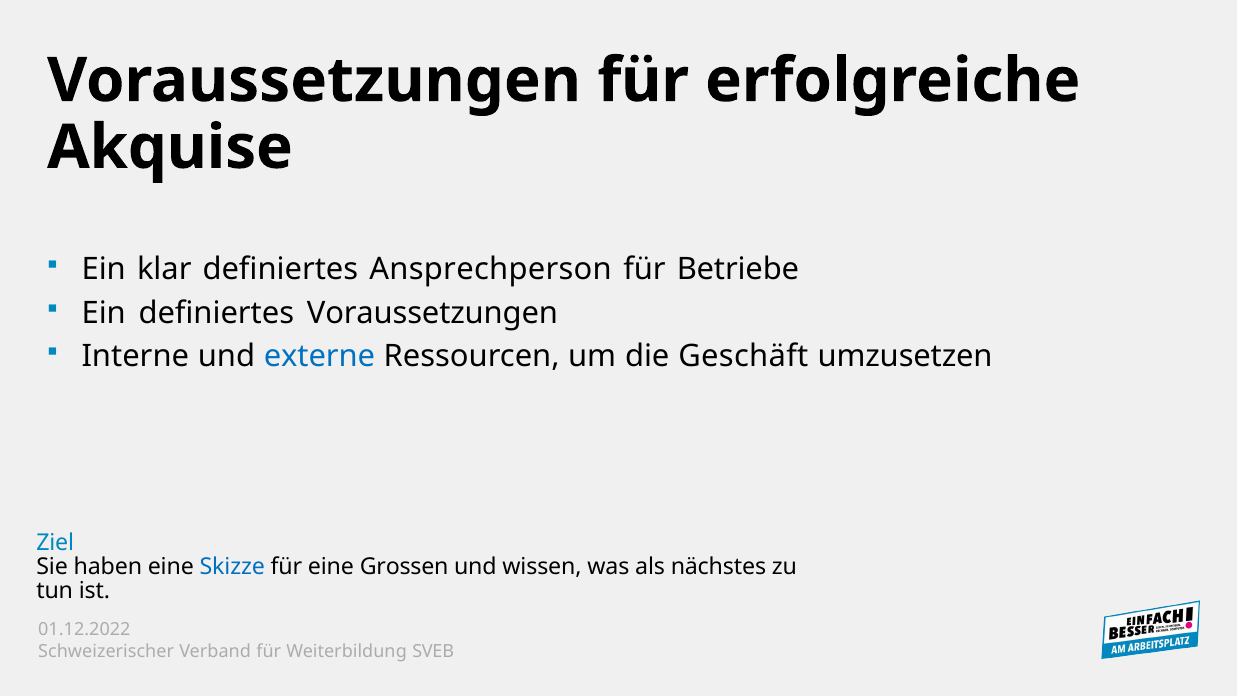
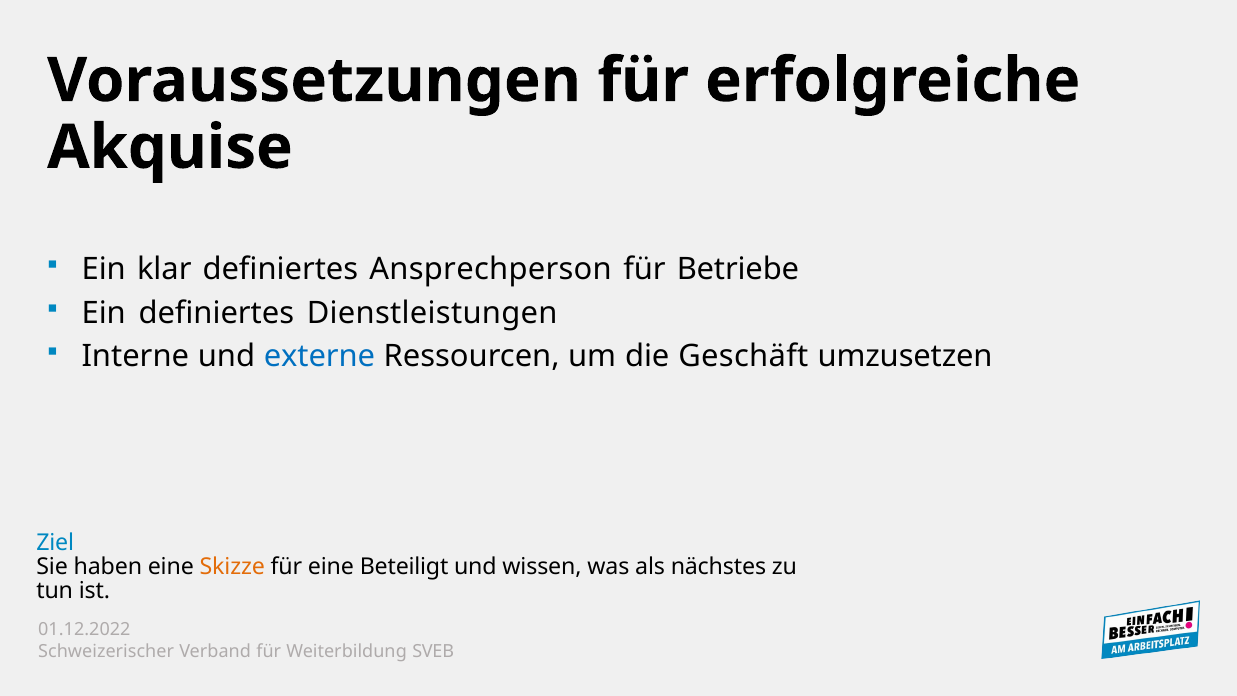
definiertes Voraussetzungen: Voraussetzungen -> Dienstleistungen
Skizze colour: blue -> orange
Grossen: Grossen -> Beteiligt
